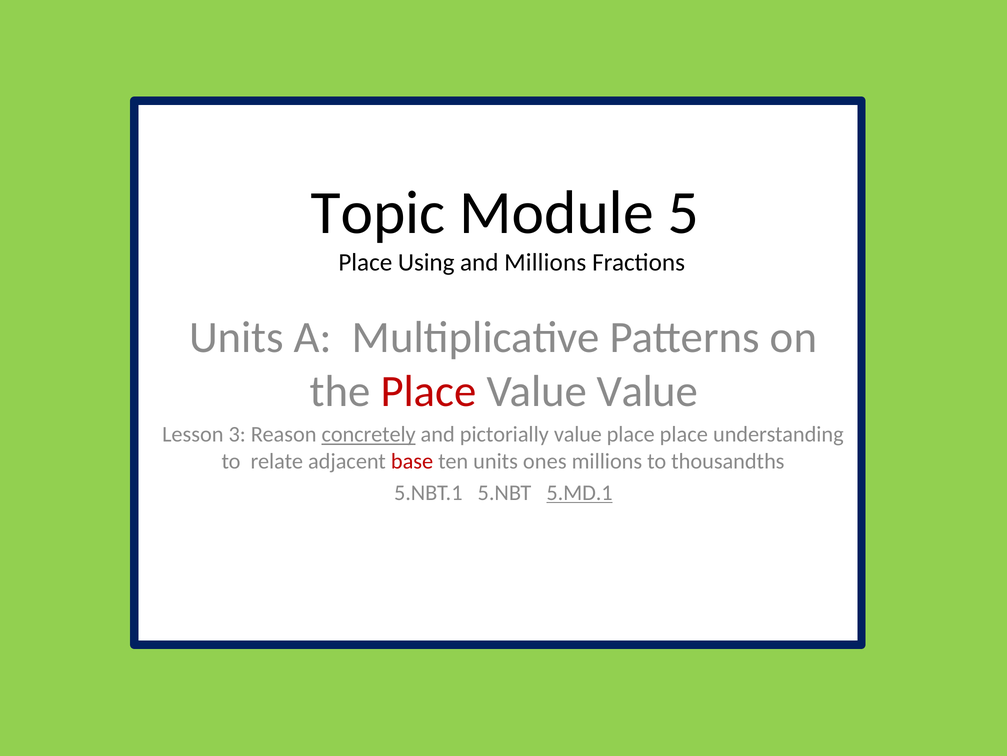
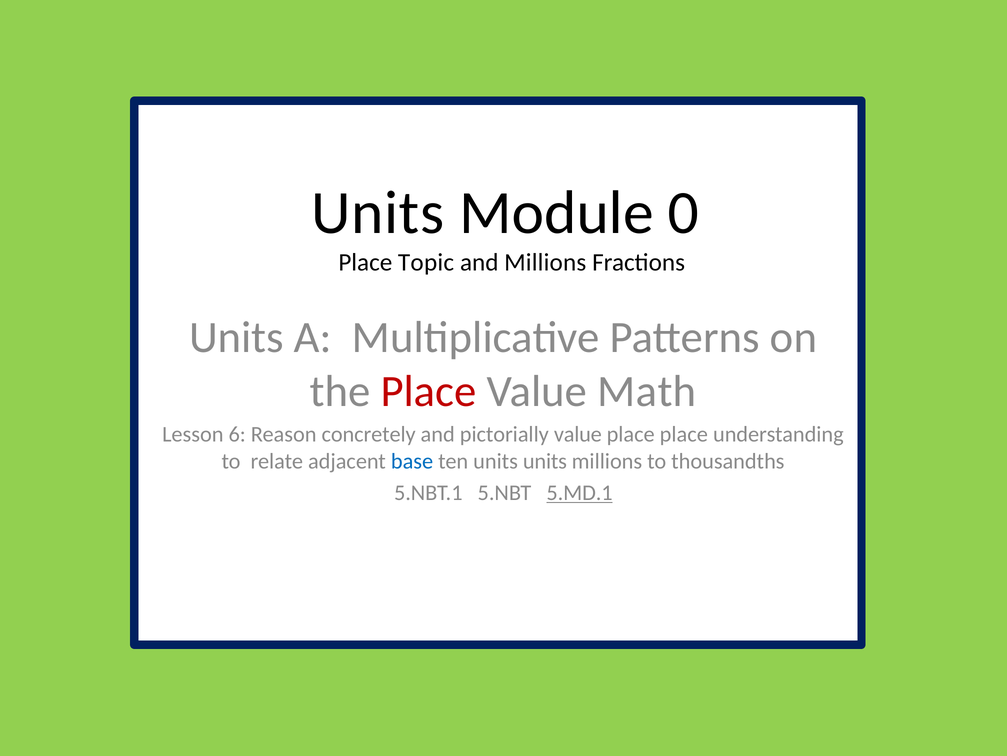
Topic at (378, 213): Topic -> Units
5: 5 -> 0
Using: Using -> Topic
Value Value: Value -> Math
3: 3 -> 6
concretely underline: present -> none
base colour: red -> blue
units ones: ones -> units
